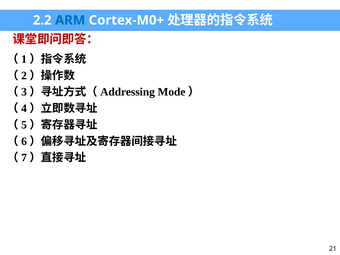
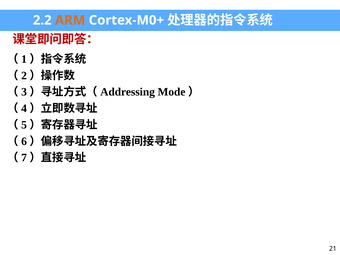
ARM colour: blue -> orange
